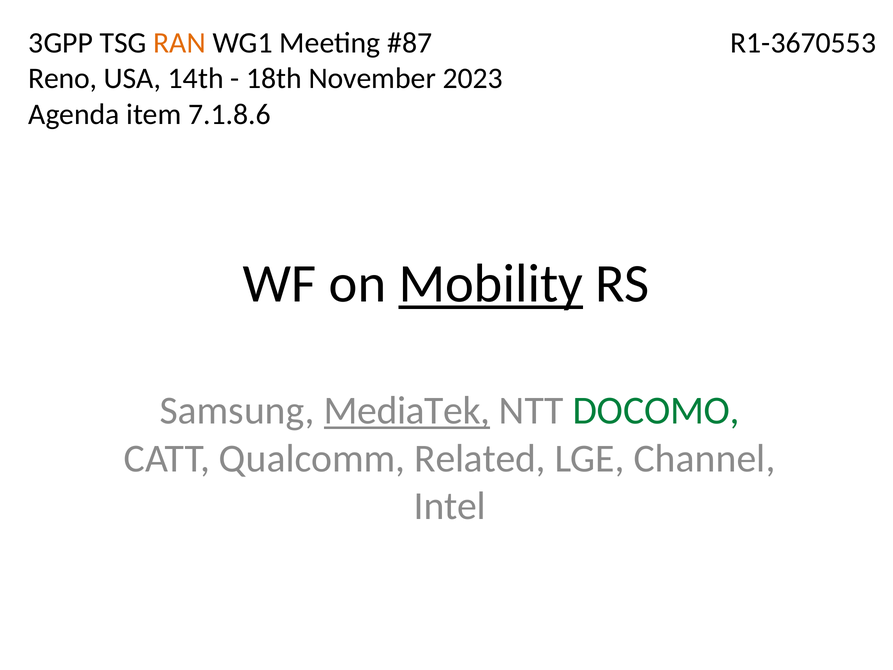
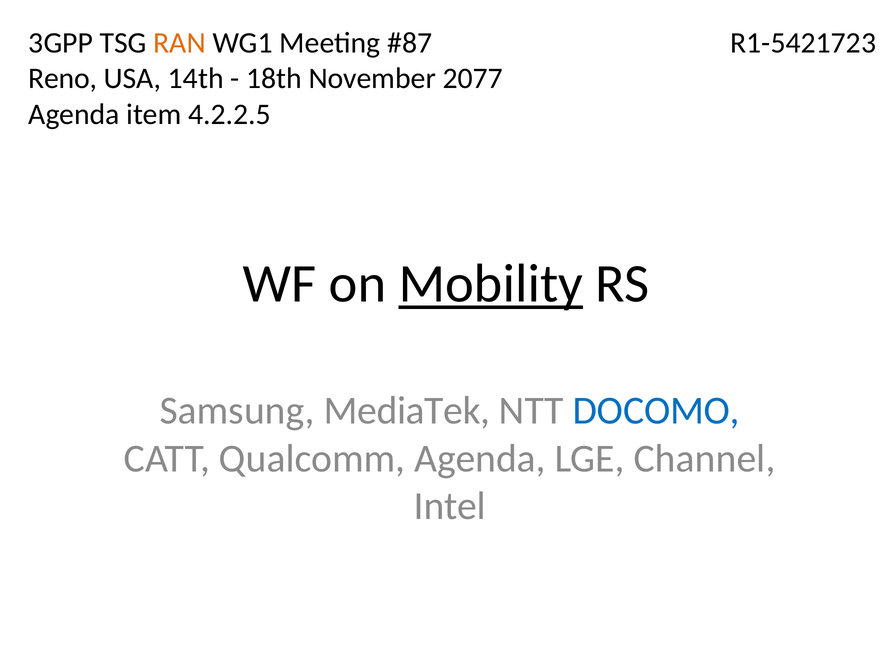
R1-3670553: R1-3670553 -> R1-5421723
2023: 2023 -> 2077
7.1.8.6: 7.1.8.6 -> 4.2.2.5
MediaTek underline: present -> none
DOCOMO colour: green -> blue
Qualcomm Related: Related -> Agenda
